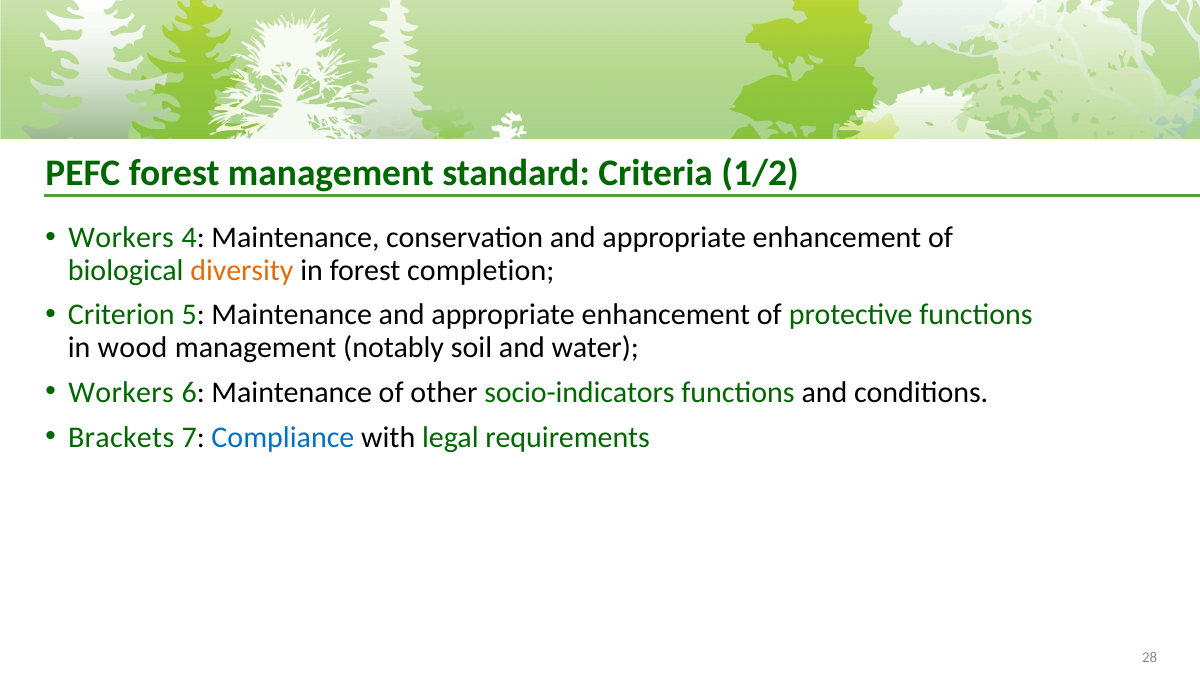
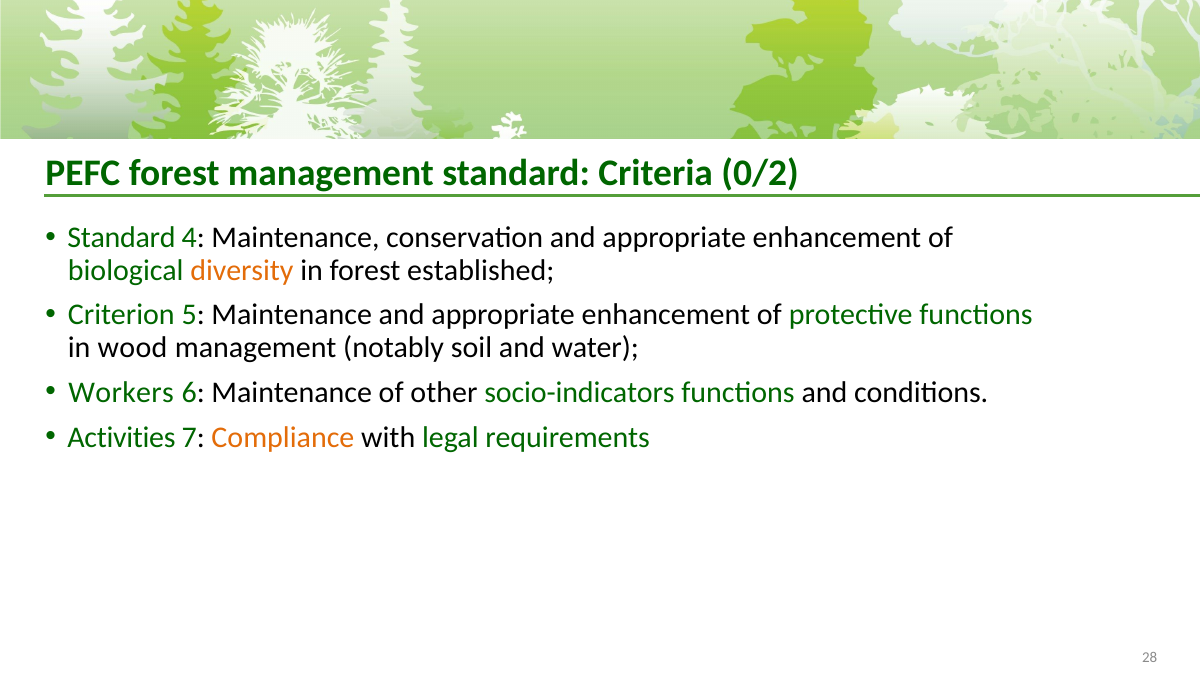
1/2: 1/2 -> 0/2
Workers at (121, 238): Workers -> Standard
completion: completion -> established
Brackets: Brackets -> Activities
Compliance colour: blue -> orange
